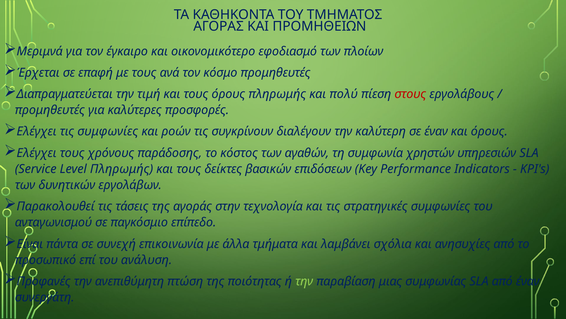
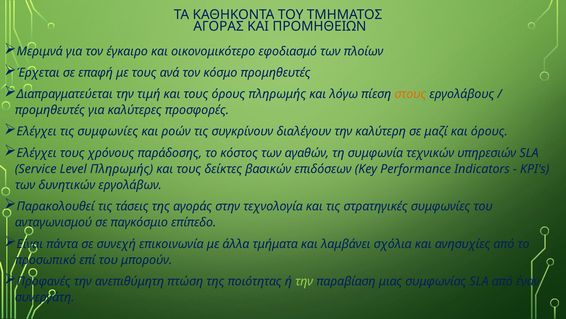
πολύ: πολύ -> λόγω
στους colour: red -> orange
σε έναν: έναν -> μαζί
χρηστών: χρηστών -> τεχνικών
ανάλυση: ανάλυση -> μπορούν
